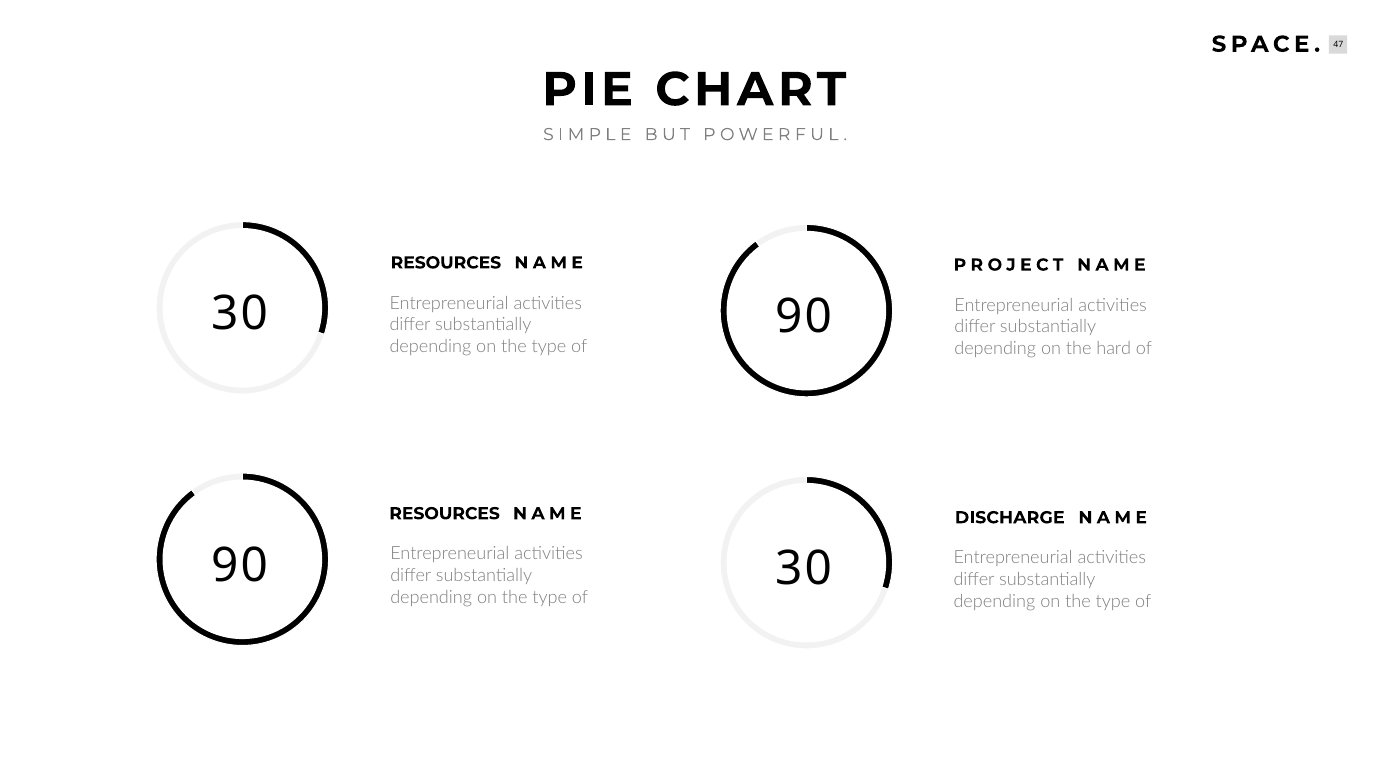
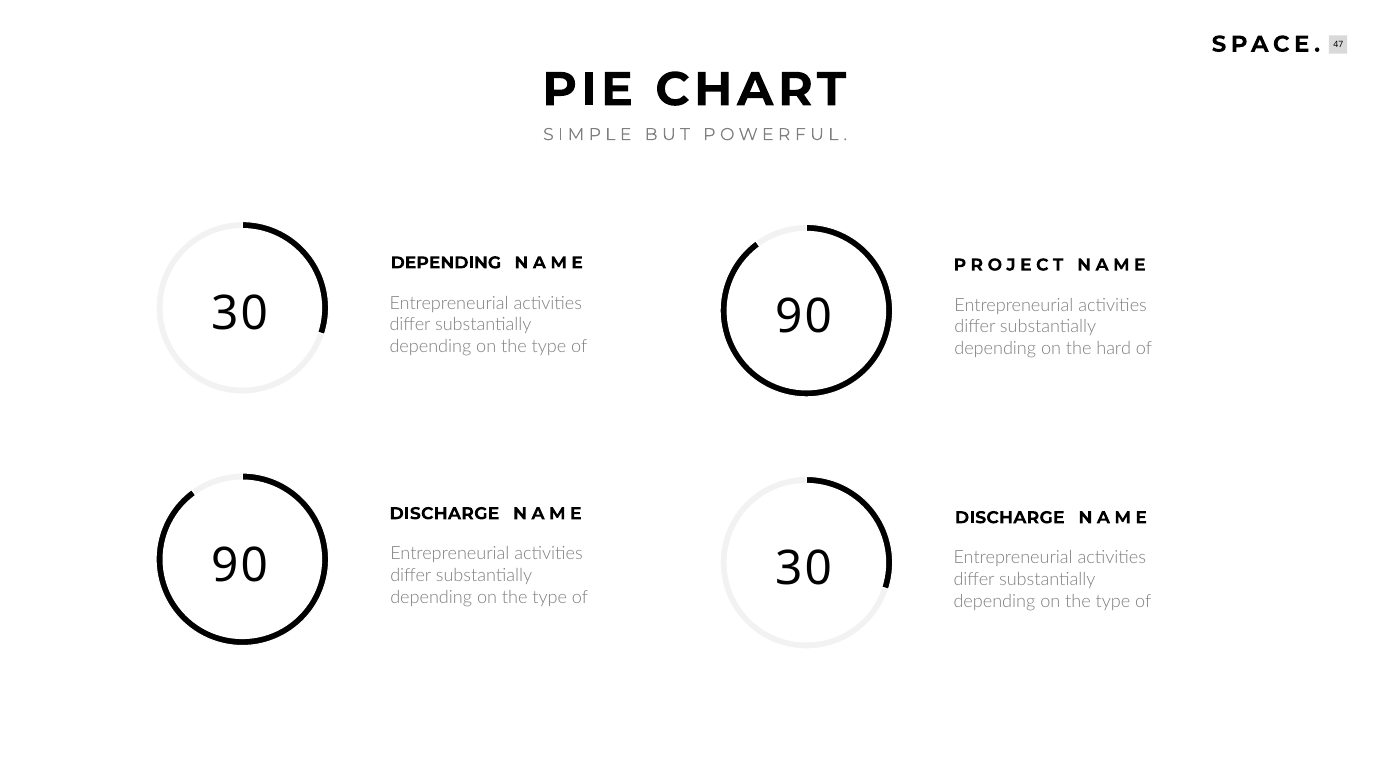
RESOURCES at (446, 263): RESOURCES -> DEPENDING
RESOURCES at (445, 514): RESOURCES -> DISCHARGE
